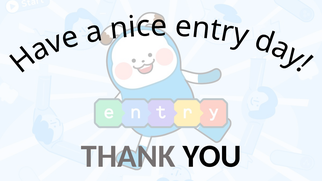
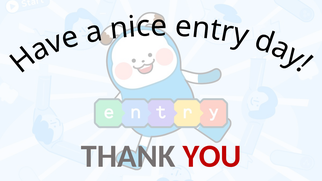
YOU colour: black -> red
